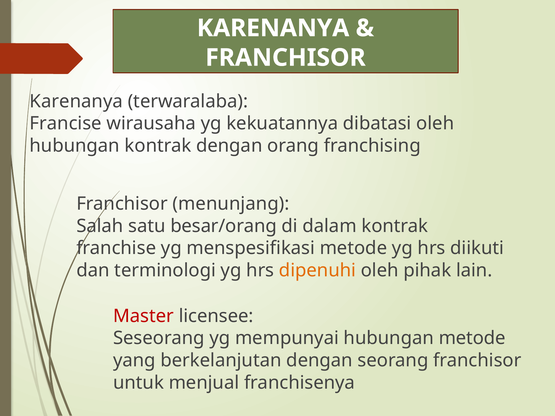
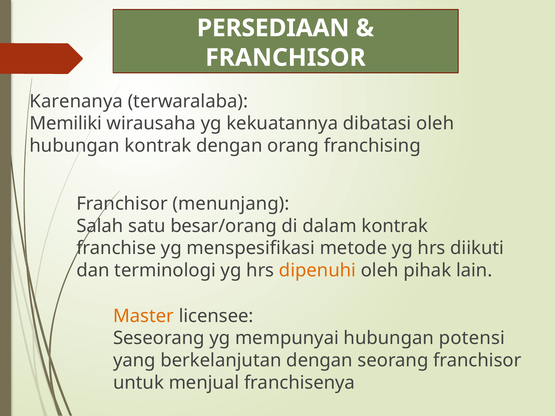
KARENANYA at (273, 28): KARENANYA -> PERSEDIAAN
Francise: Francise -> Memiliki
Master colour: red -> orange
hubungan metode: metode -> potensi
